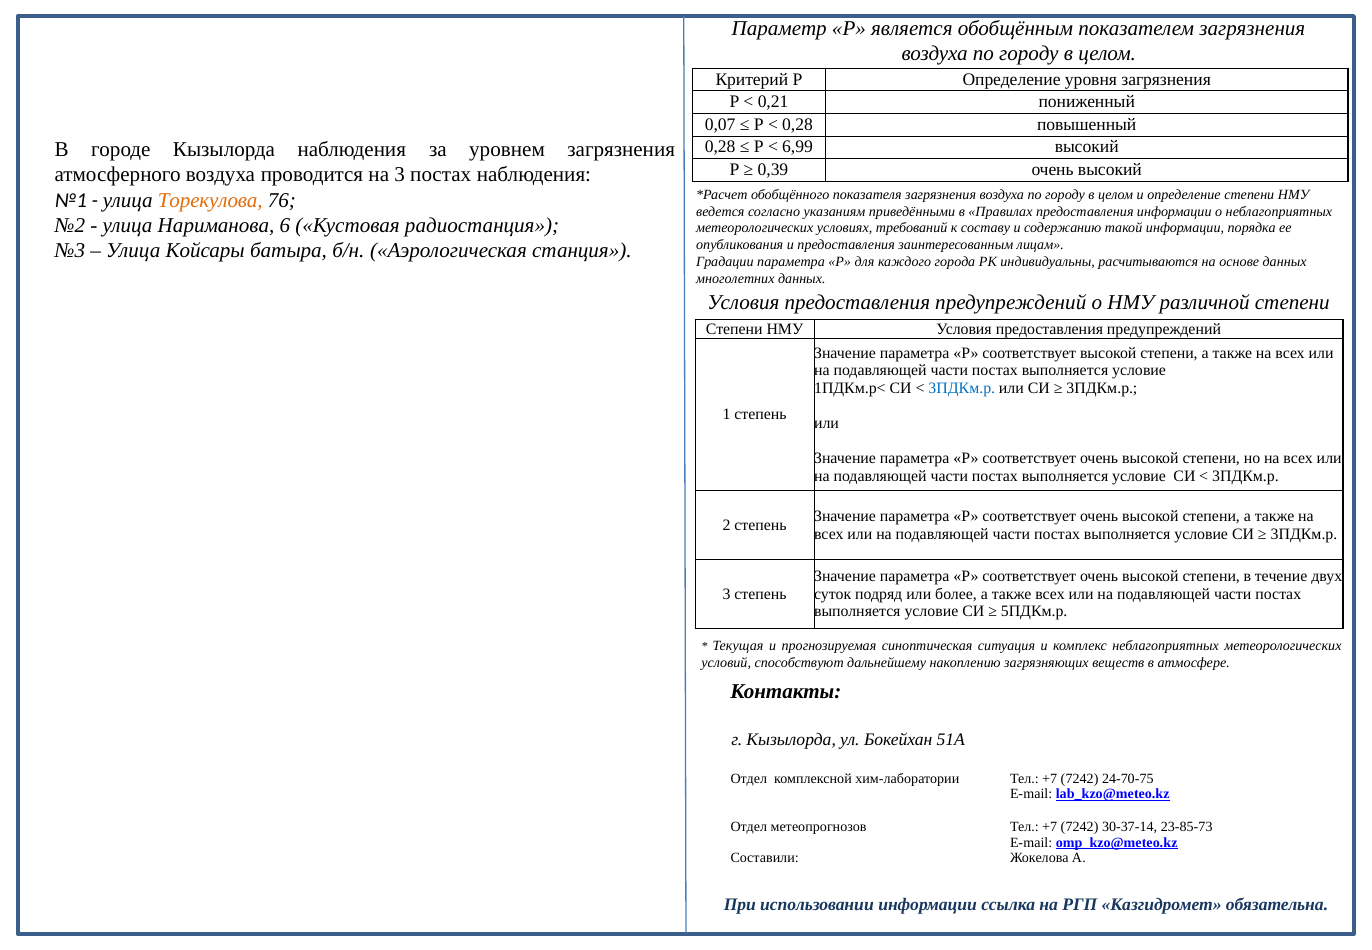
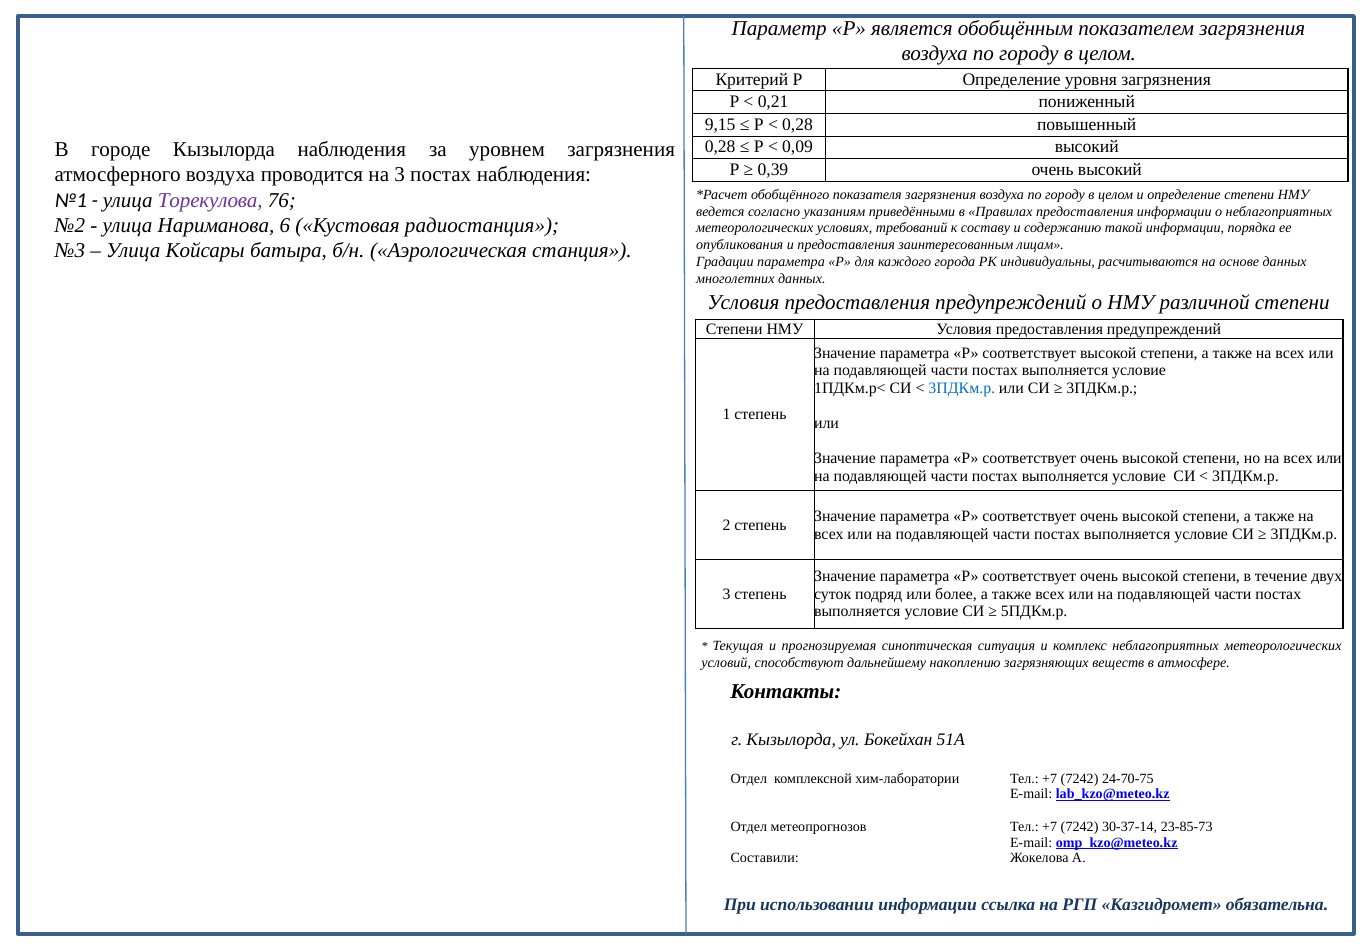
0,07: 0,07 -> 9,15
6,99: 6,99 -> 0,09
Торекулова colour: orange -> purple
